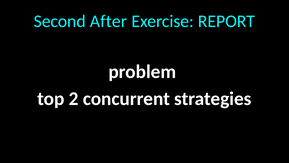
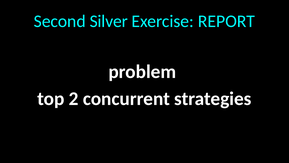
After: After -> Silver
